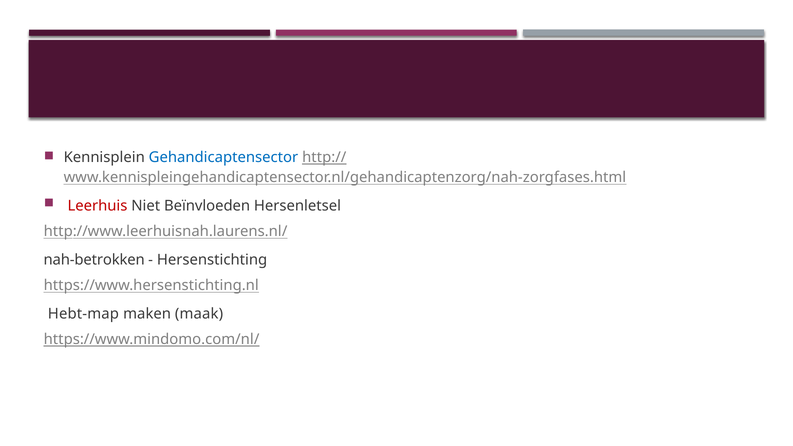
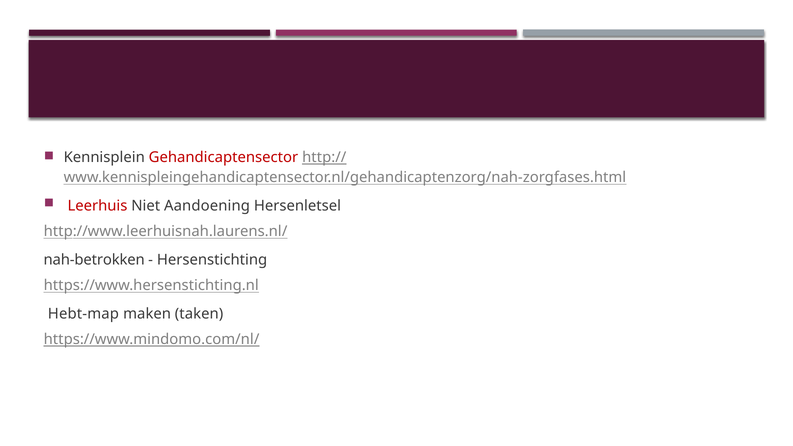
Gehandicaptensector colour: blue -> red
Beïnvloeden: Beïnvloeden -> Aandoening
maak: maak -> taken
